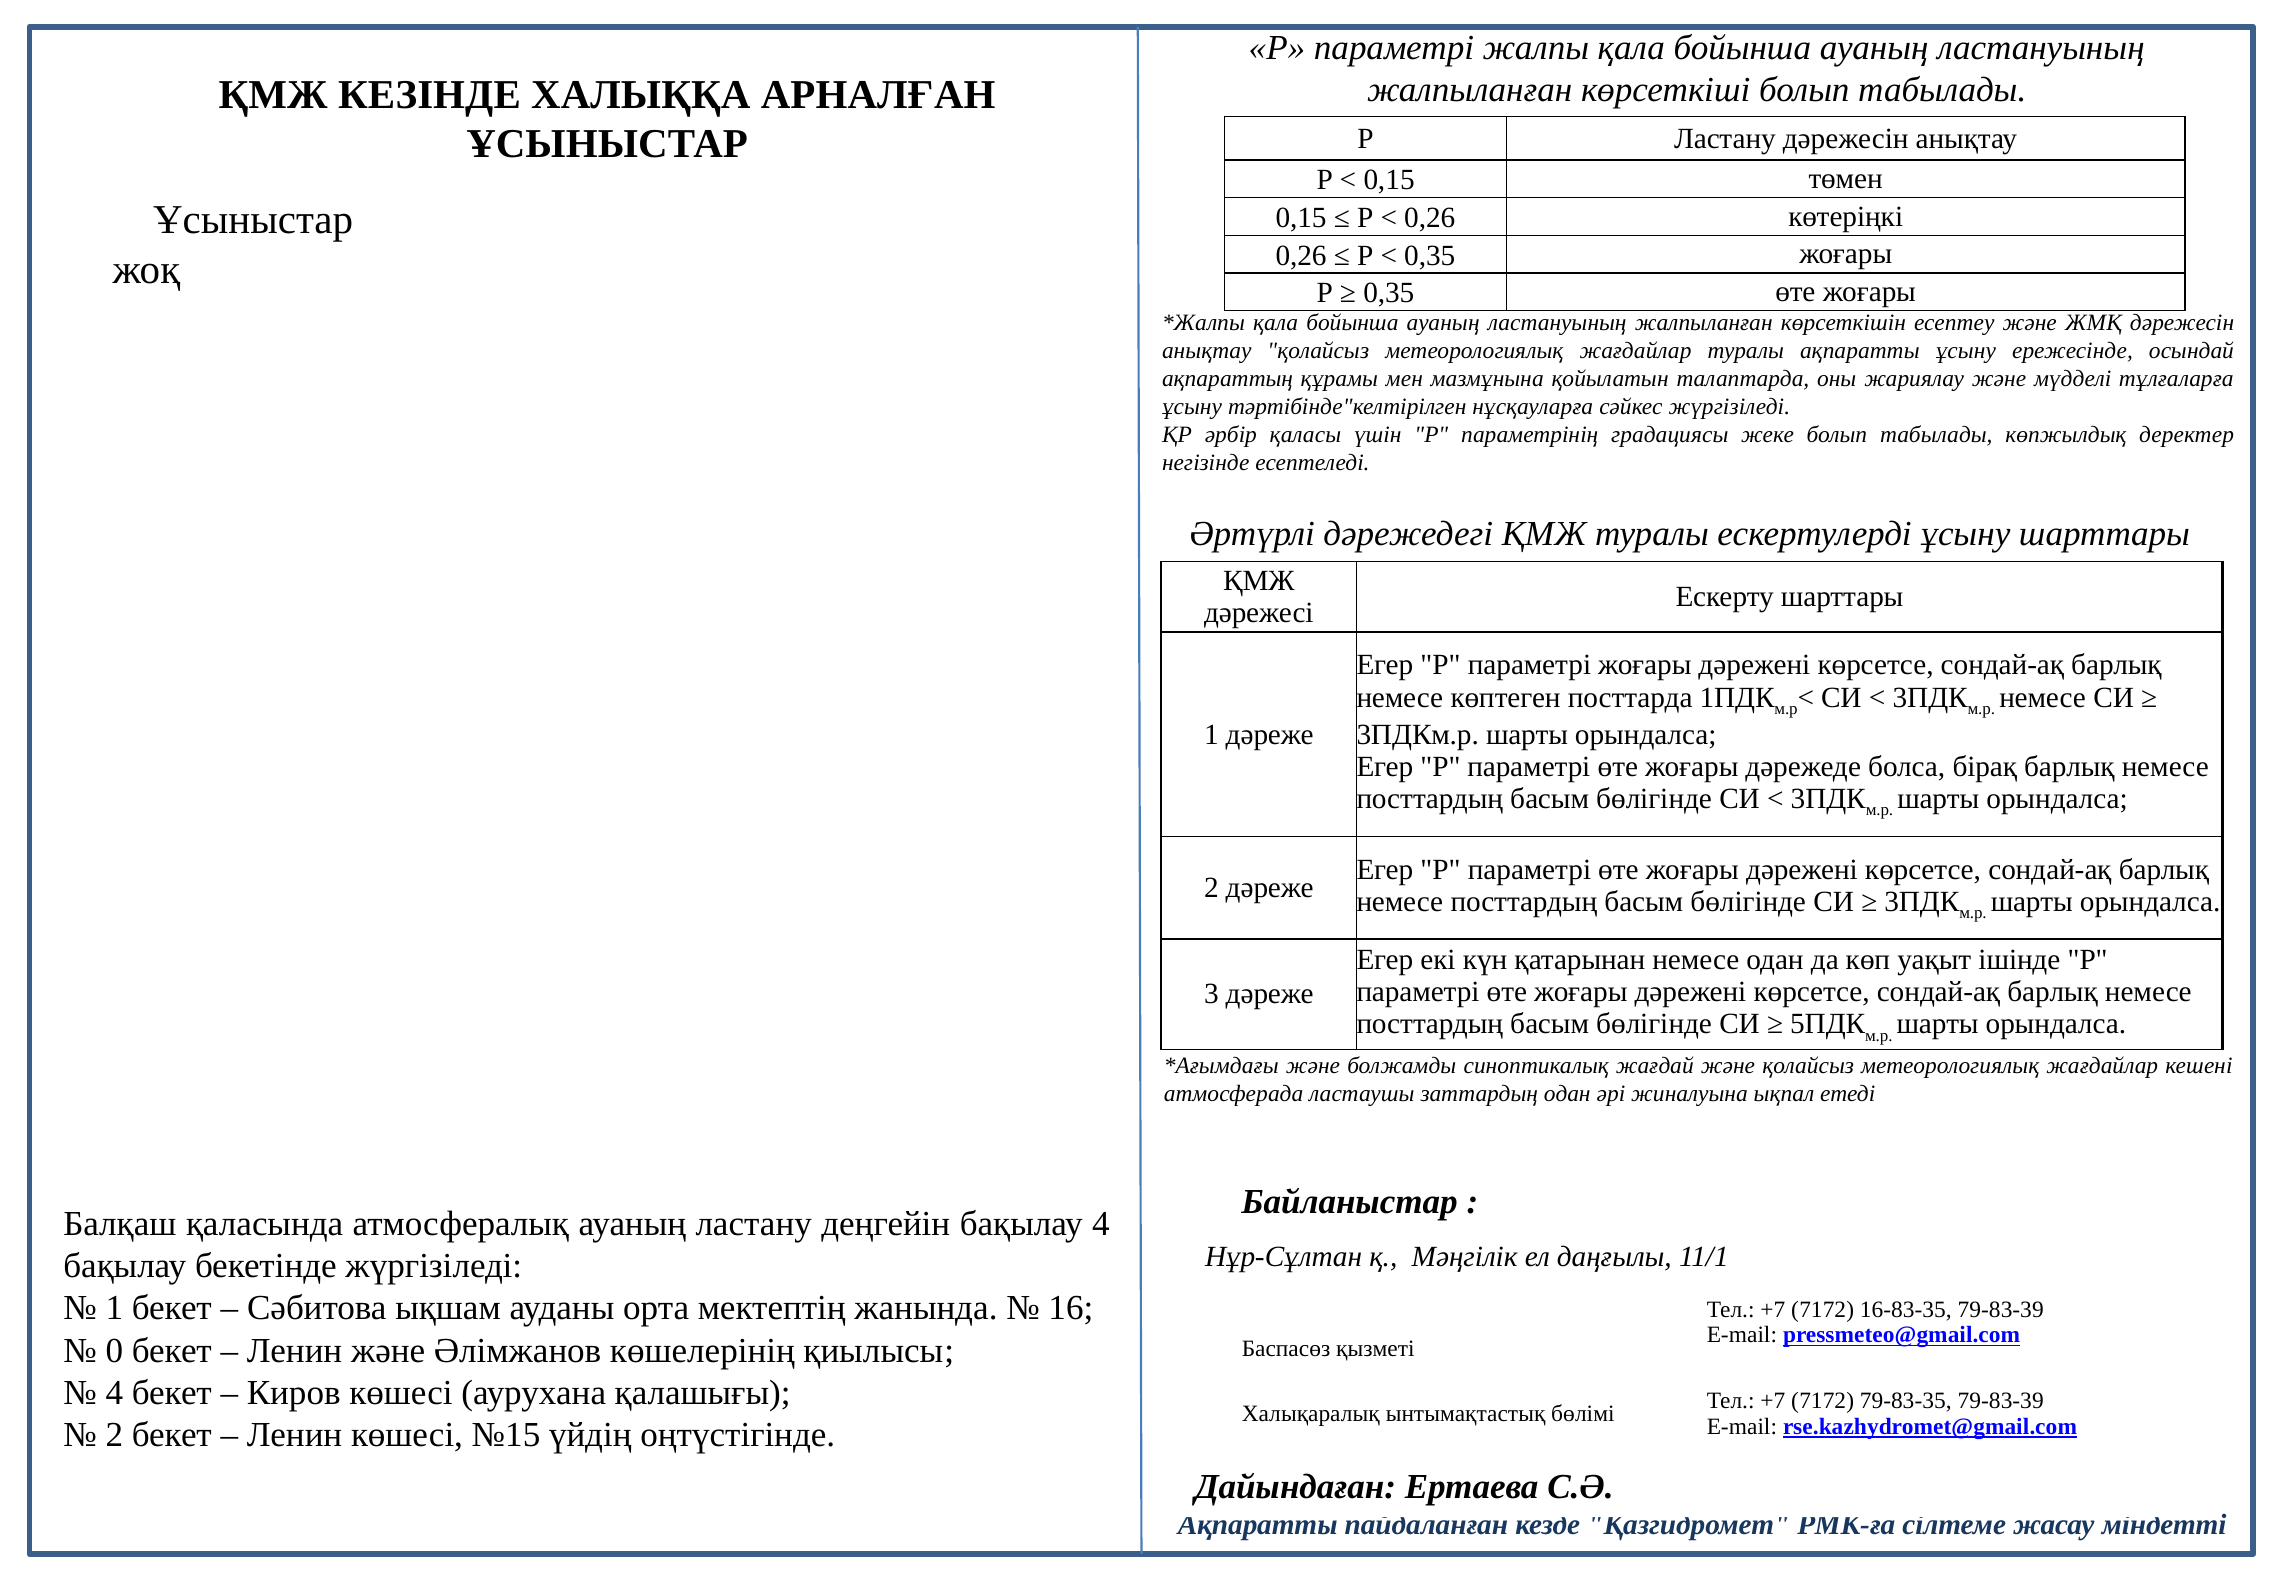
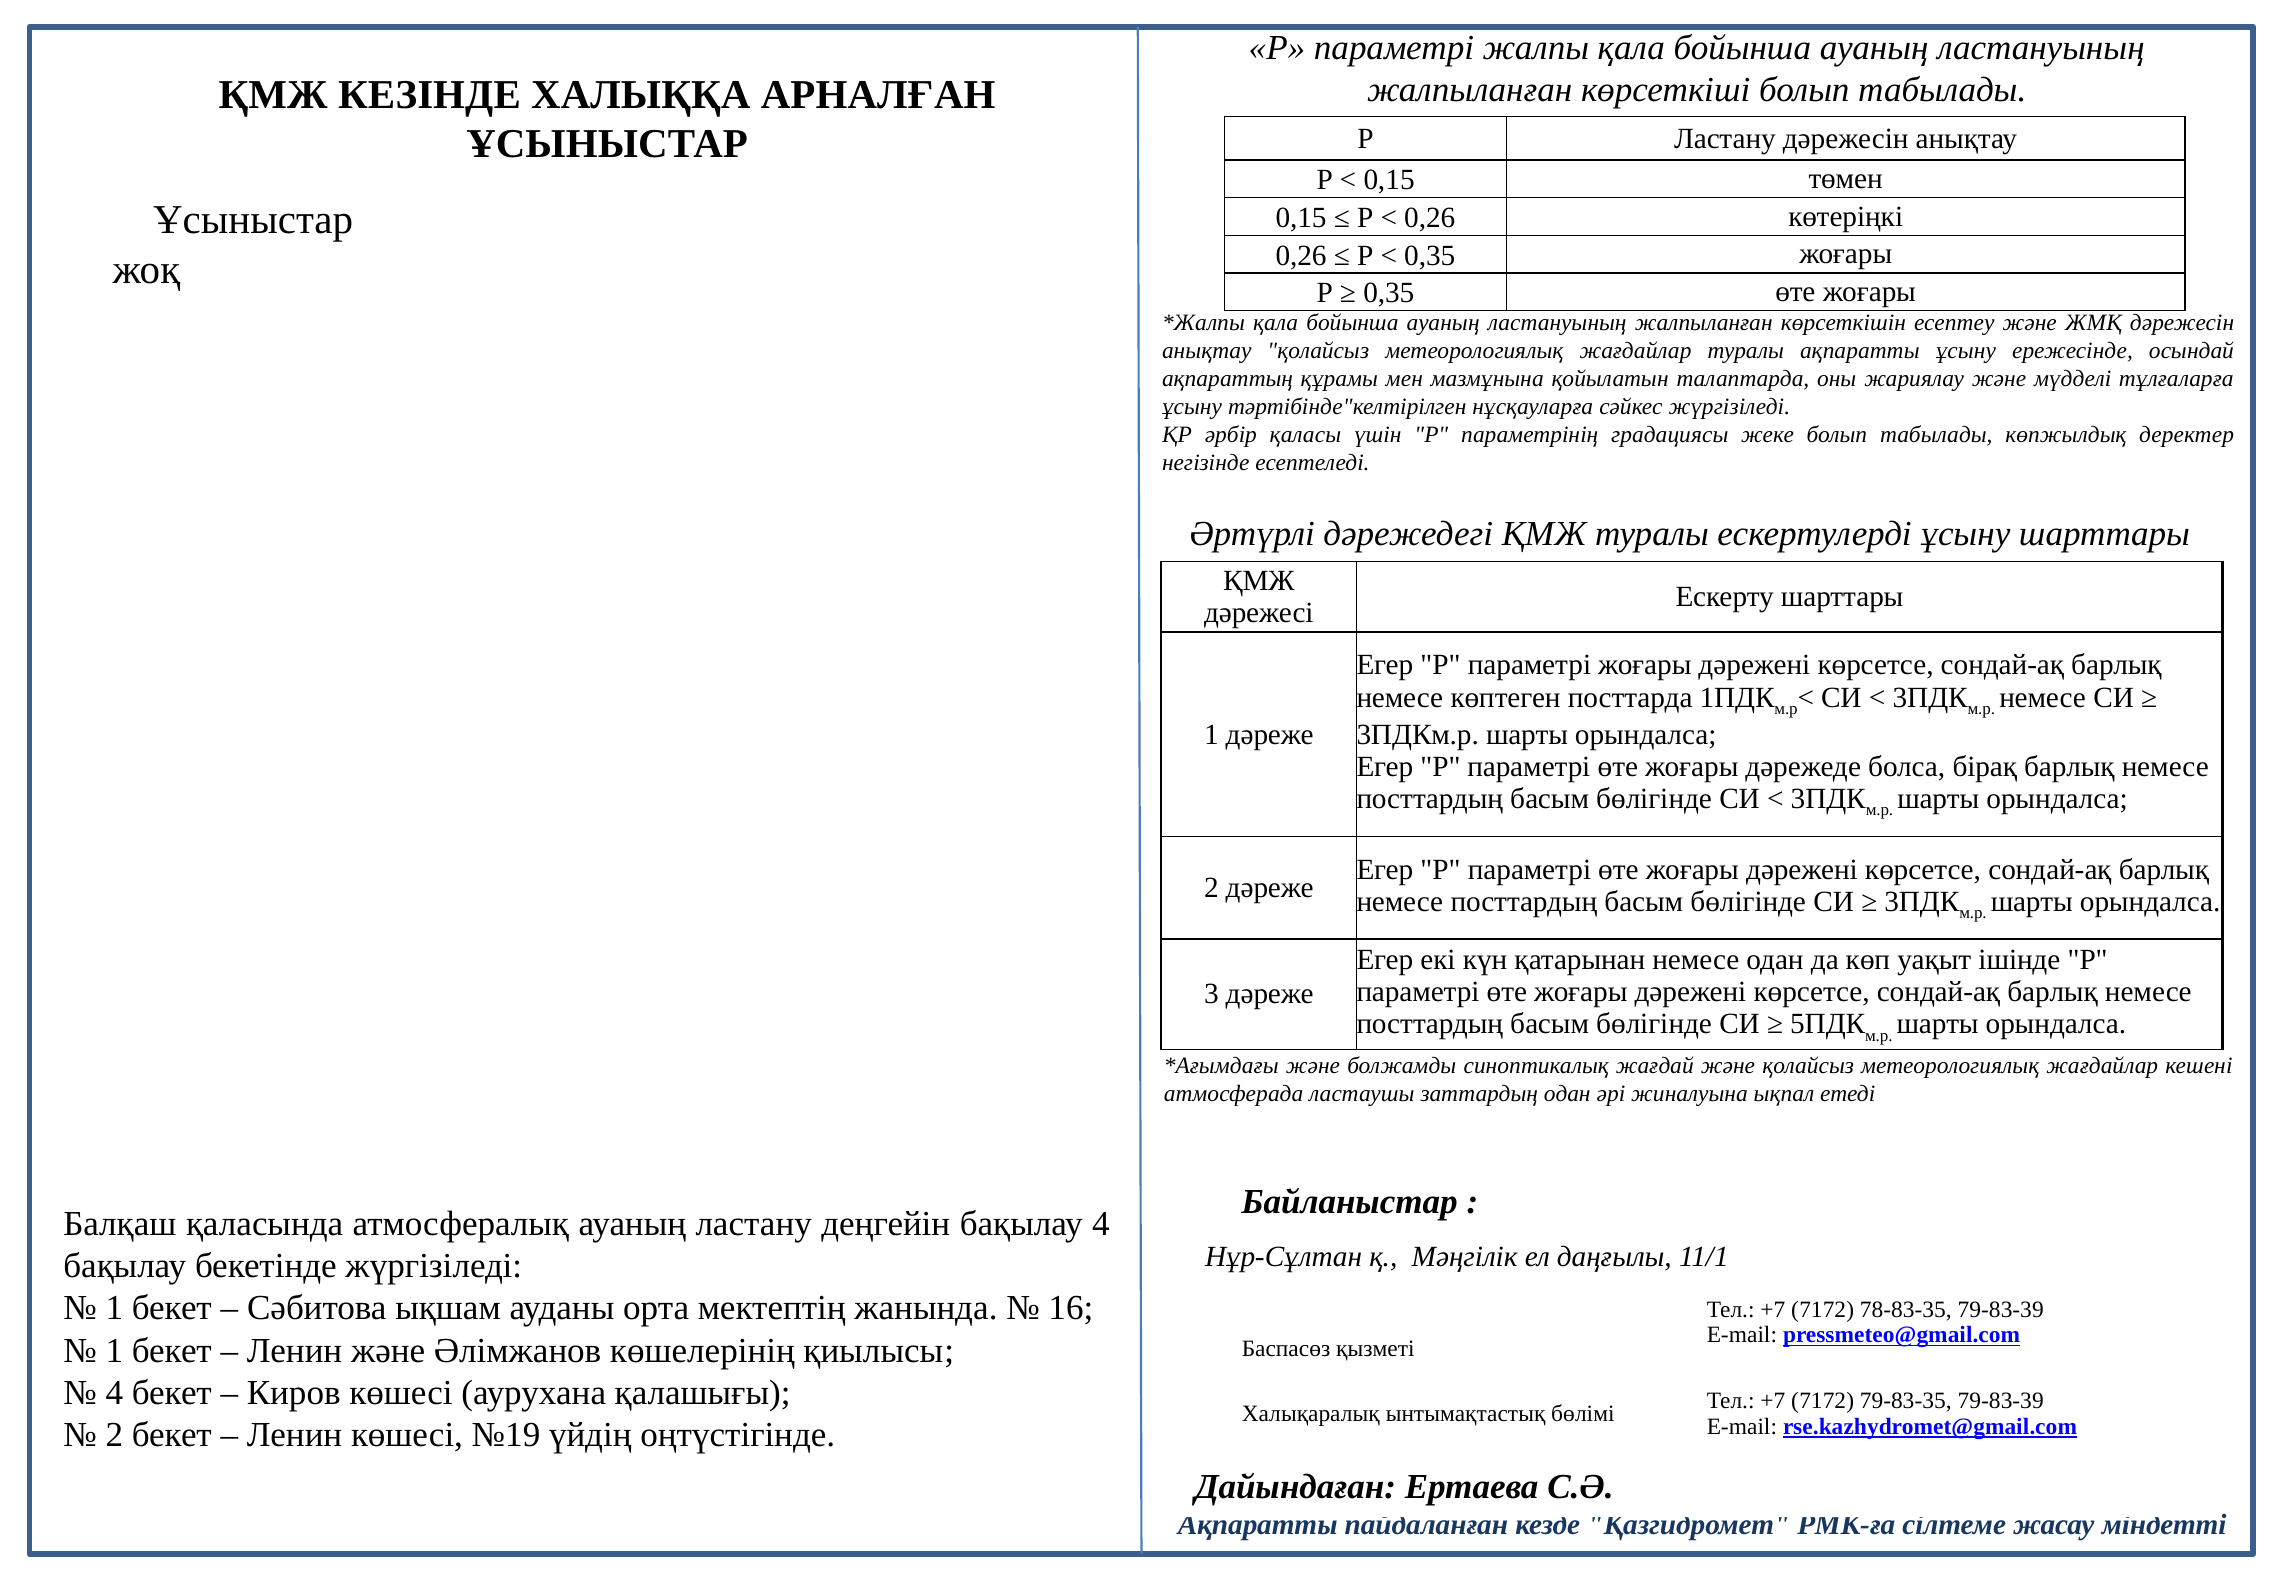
16-83-35: 16-83-35 -> 78-83-35
0 at (114, 1350): 0 -> 1
№15: №15 -> №19
